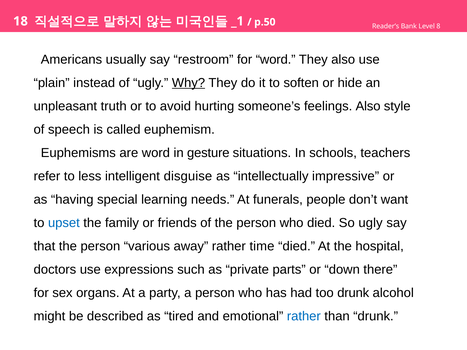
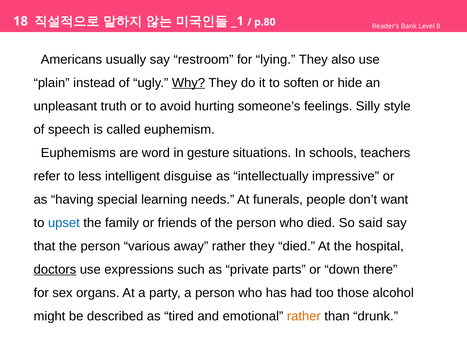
p.50: p.50 -> p.80
for word: word -> lying
feelings Also: Also -> Silly
So ugly: ugly -> said
rather time: time -> they
doctors underline: none -> present
too drunk: drunk -> those
rather at (304, 316) colour: blue -> orange
